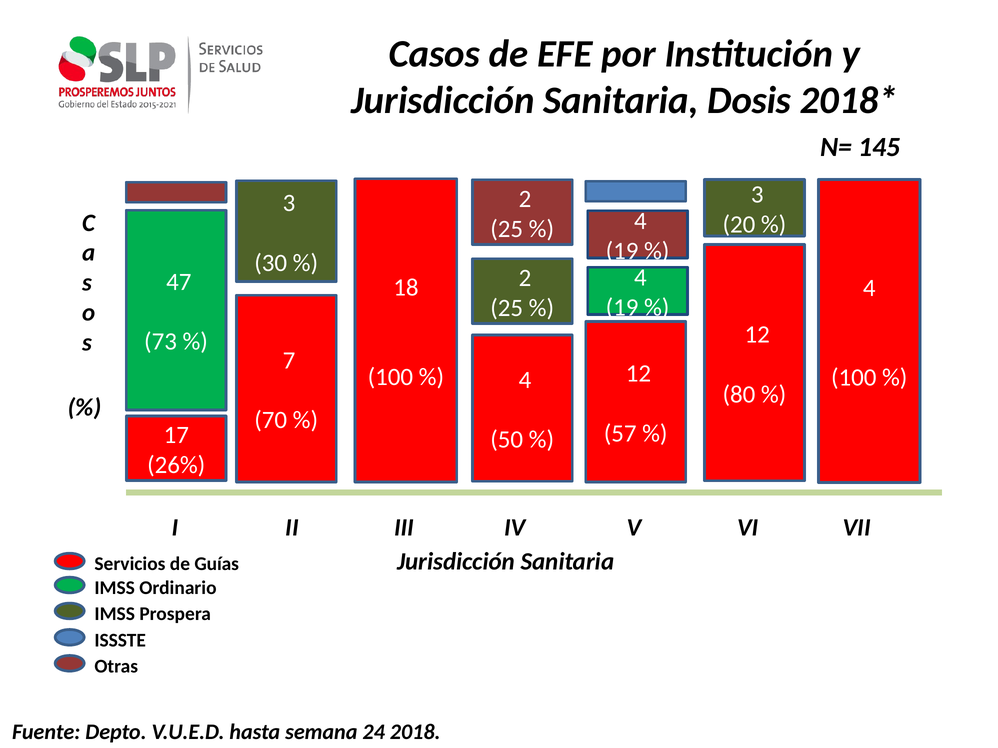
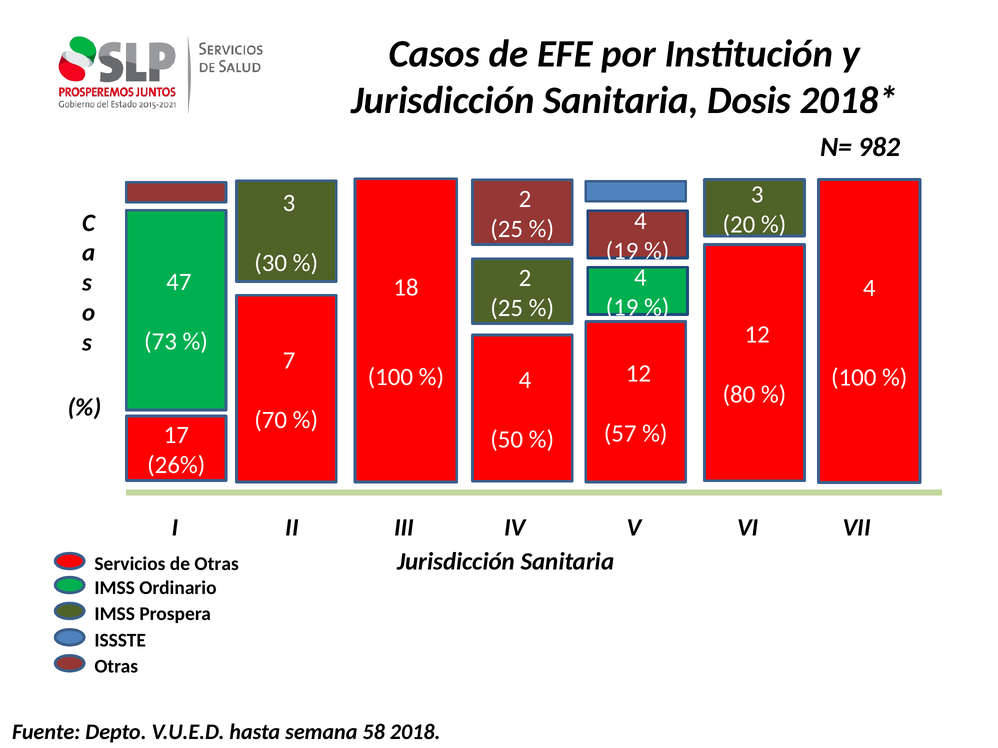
145: 145 -> 982
de Guías: Guías -> Otras
24: 24 -> 58
